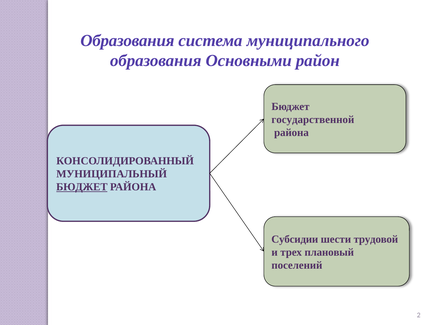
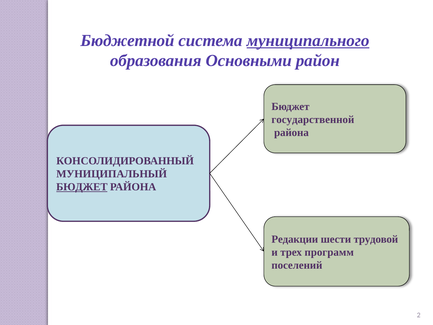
Образования at (127, 40): Образования -> Бюджетной
муниципального underline: none -> present
Субсидии: Субсидии -> Редакции
плановый: плановый -> программ
